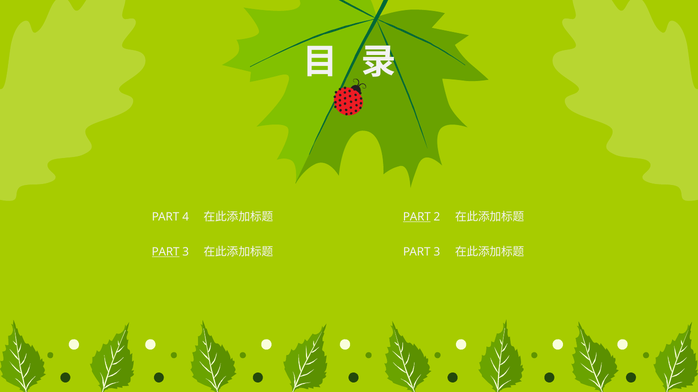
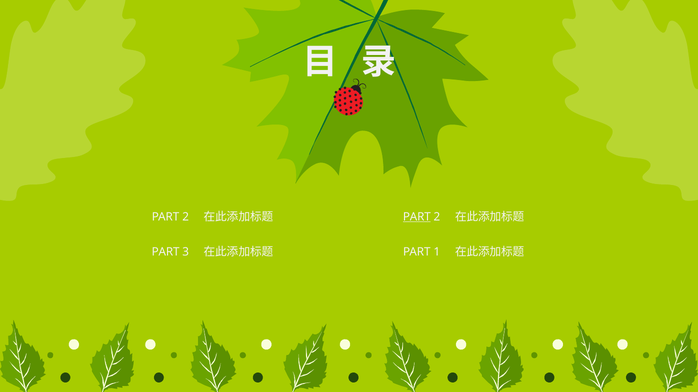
4 at (186, 217): 4 -> 2
PART at (166, 252) underline: present -> none
3 at (437, 252): 3 -> 1
